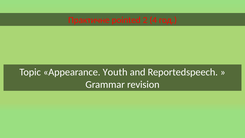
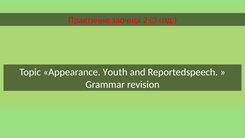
pointed: pointed -> заочної
4: 4 -> 3
